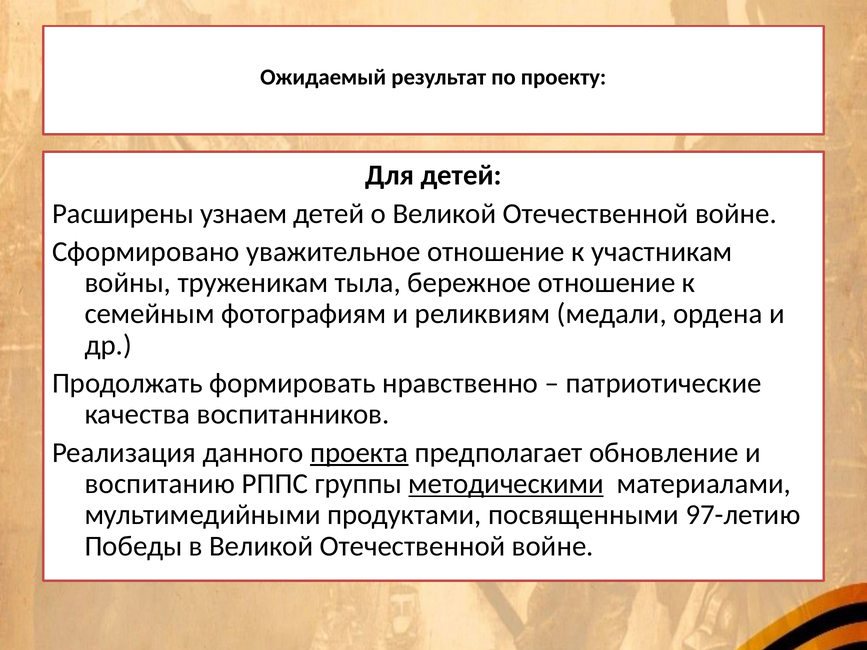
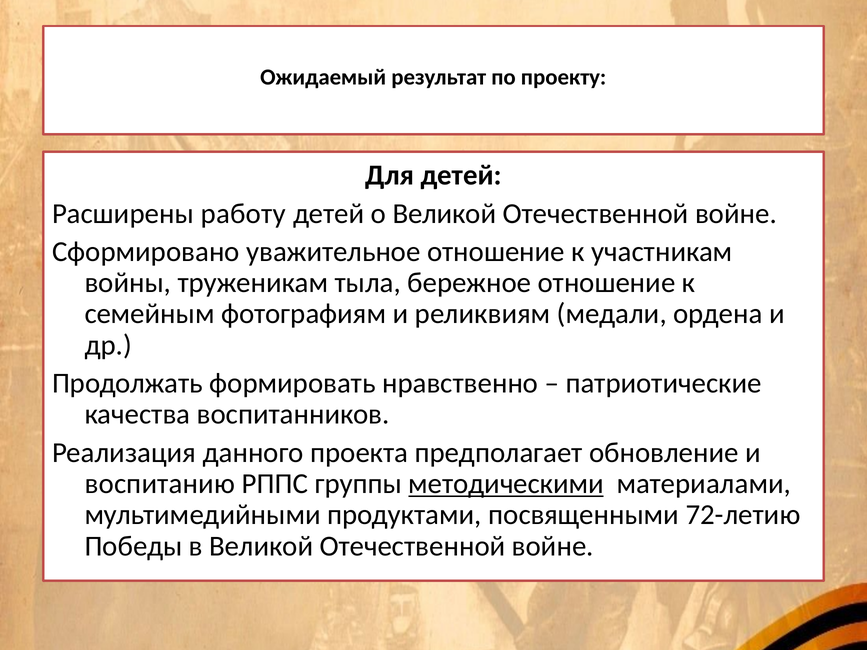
узнаем: узнаем -> работу
проекта underline: present -> none
97-летию: 97-летию -> 72-летию
